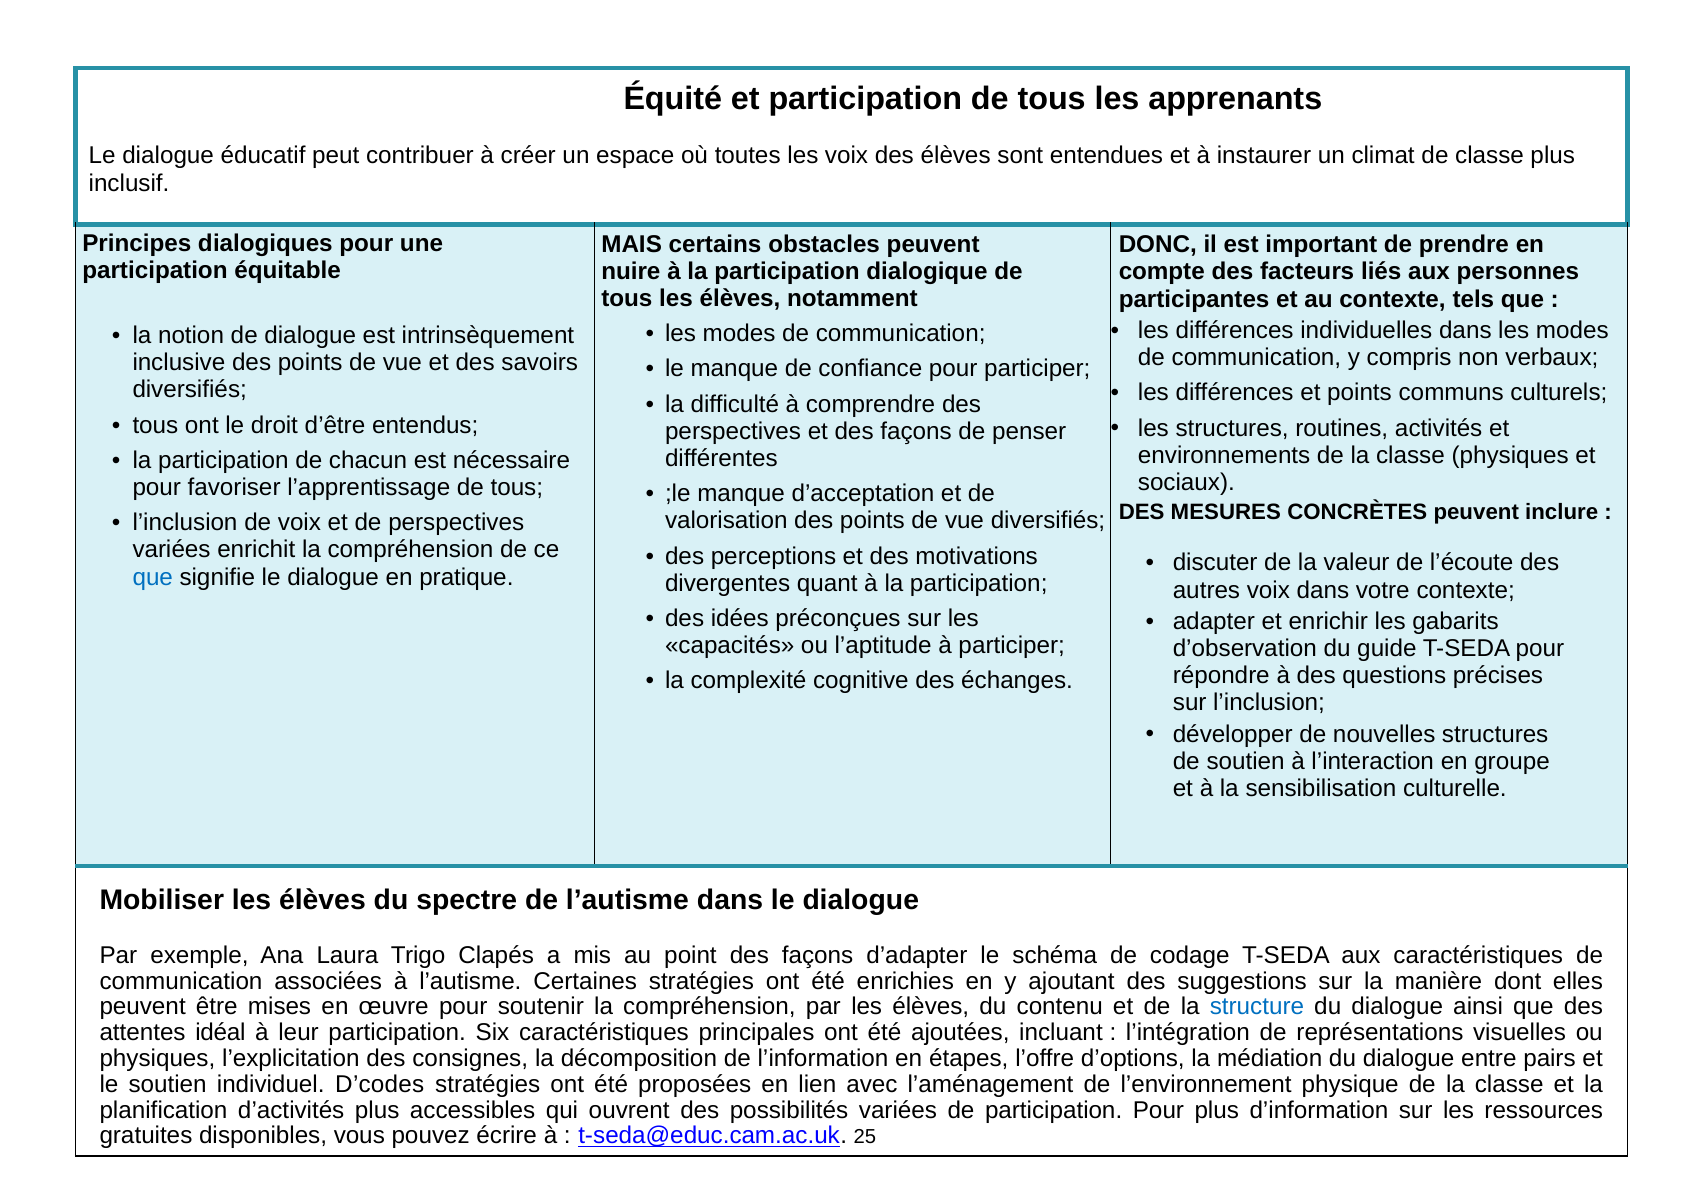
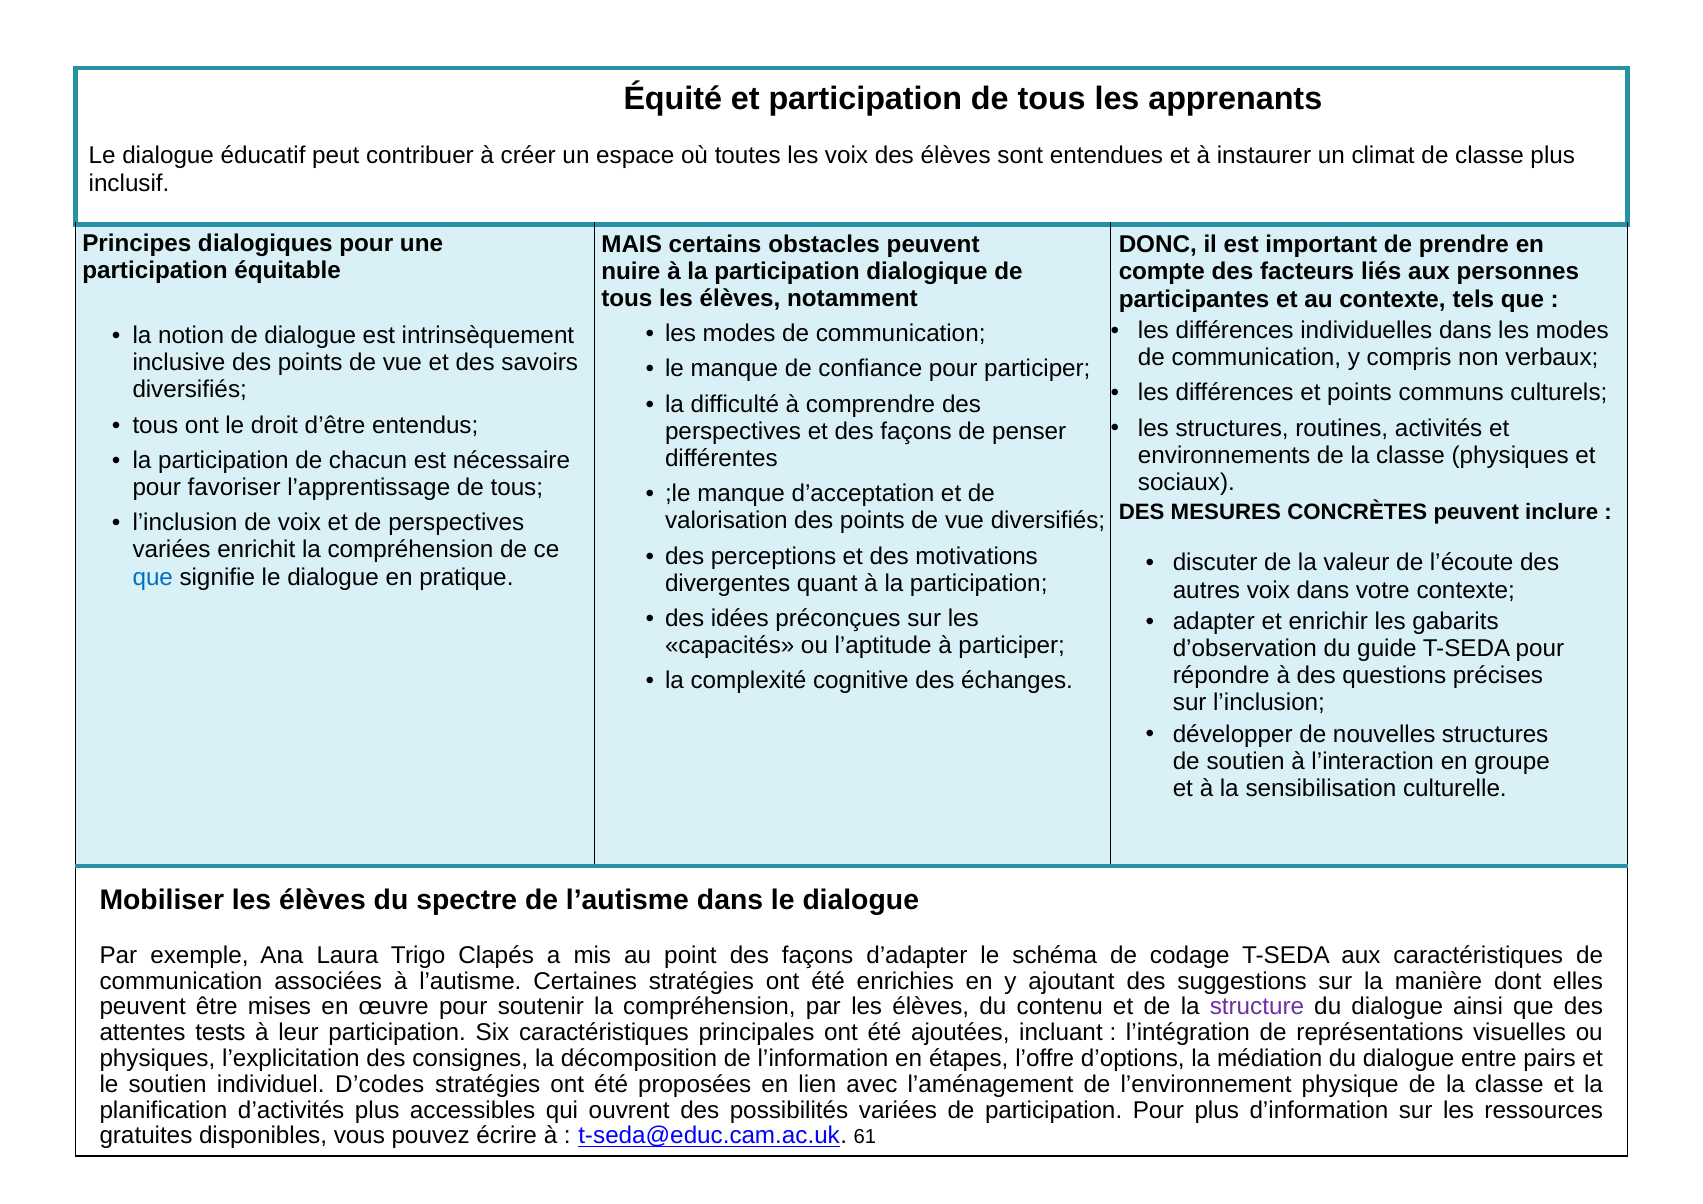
structure colour: blue -> purple
idéal: idéal -> tests
25: 25 -> 61
